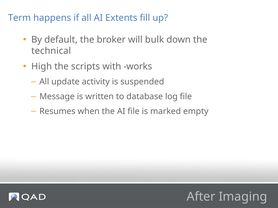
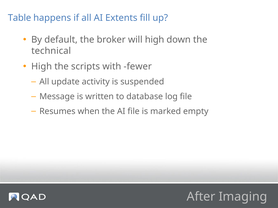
Term: Term -> Table
will bulk: bulk -> high
works: works -> fewer
